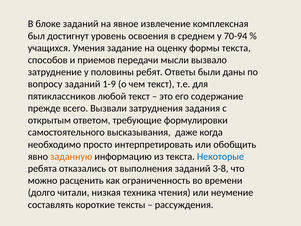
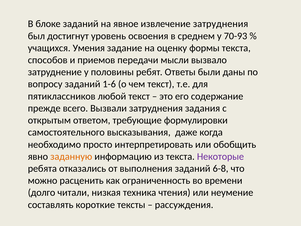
извлечение комплексная: комплексная -> затруднения
70-94: 70-94 -> 70-93
1-9: 1-9 -> 1-6
Некоторые colour: blue -> purple
3-8: 3-8 -> 6-8
